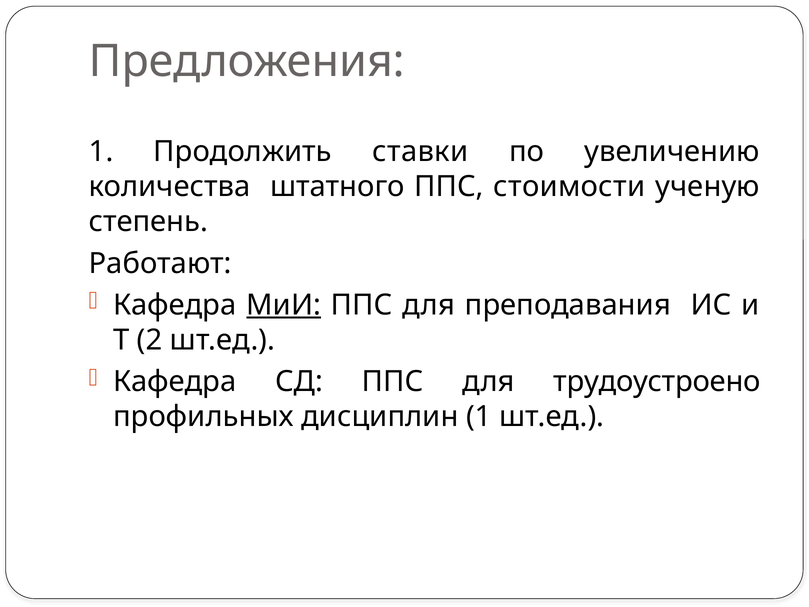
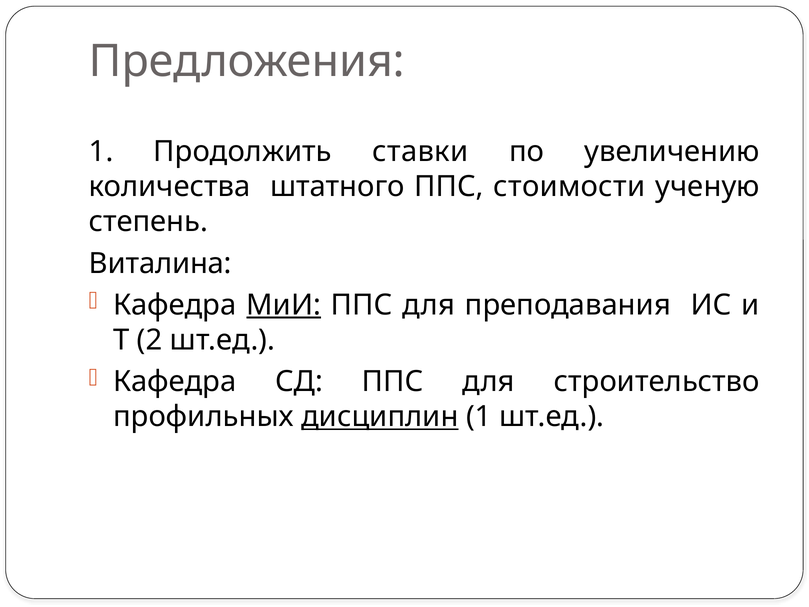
Работают: Работают -> Виталина
трудоустроено: трудоустроено -> строительство
дисциплин underline: none -> present
